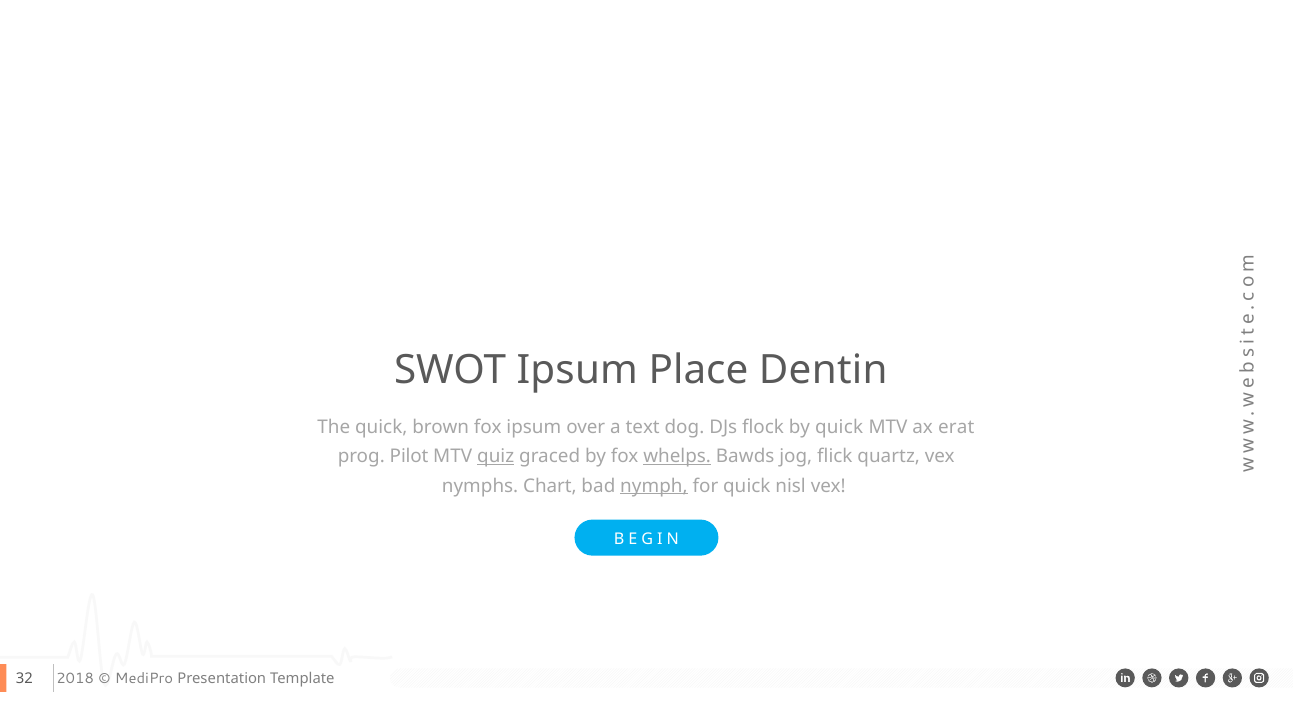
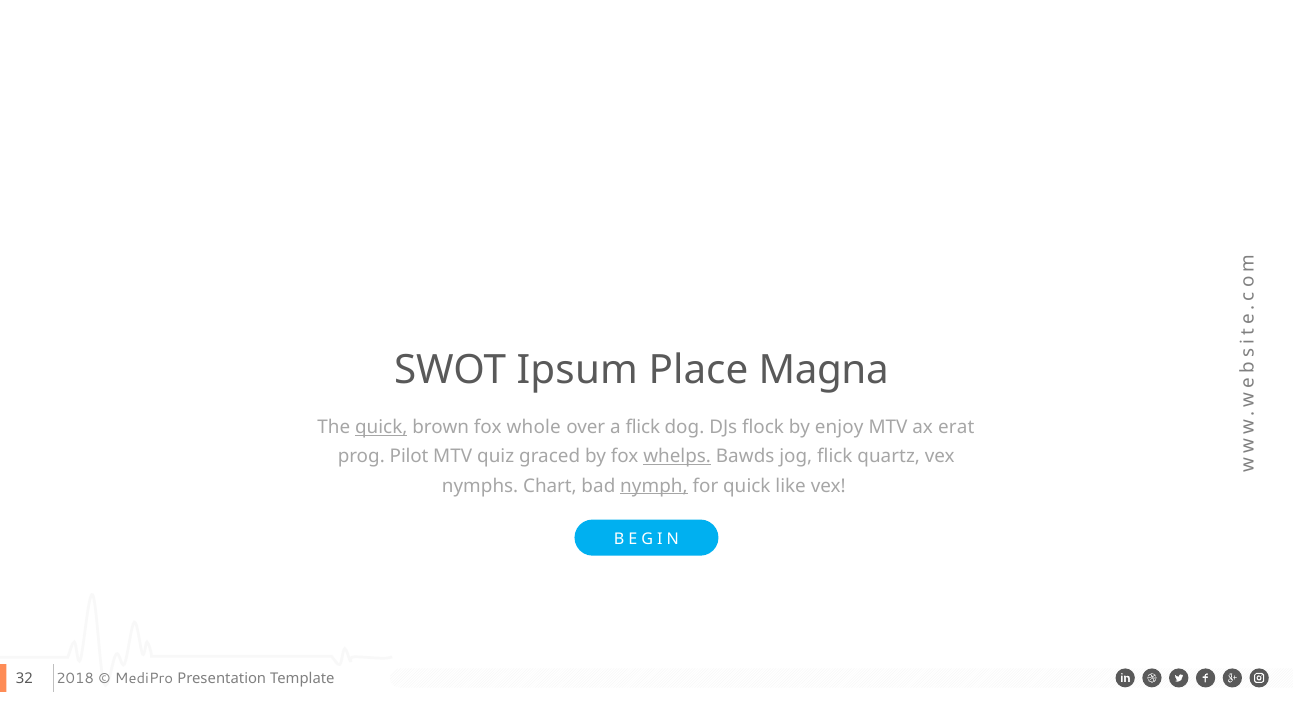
Dentin: Dentin -> Magna
quick at (381, 427) underline: none -> present
fox ipsum: ipsum -> whole
a text: text -> flick
by quick: quick -> enjoy
quiz underline: present -> none
nisl: nisl -> like
